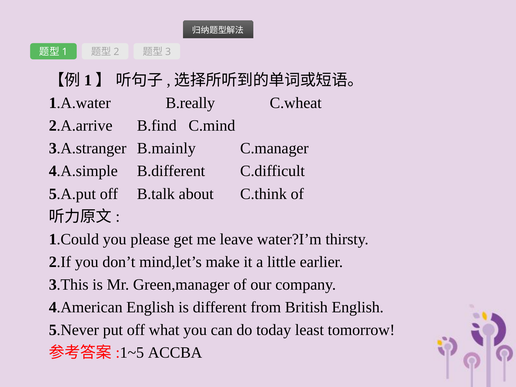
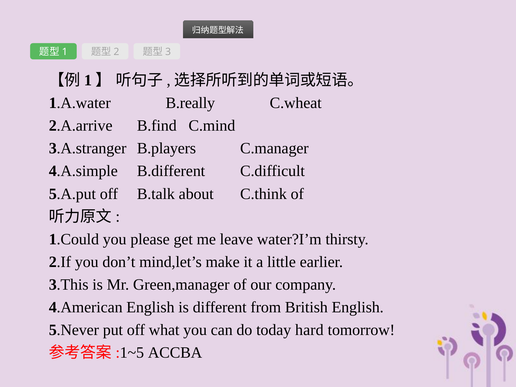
B.mainly: B.mainly -> B.players
least: least -> hard
